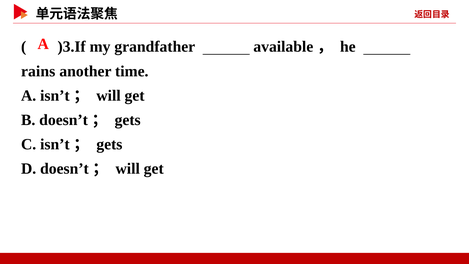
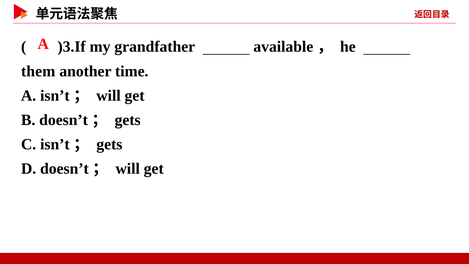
rains: rains -> them
